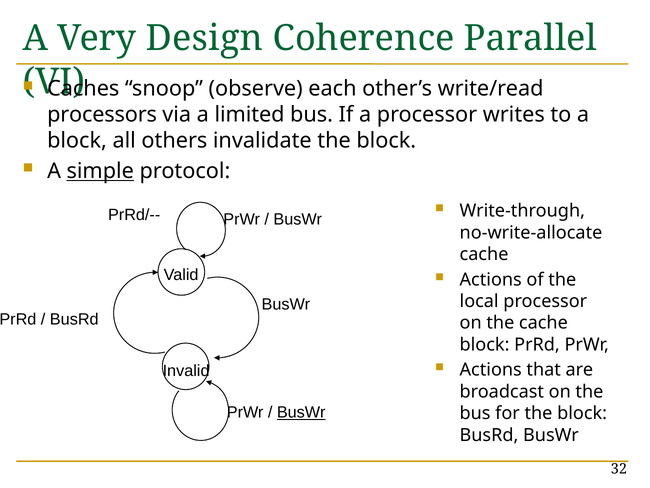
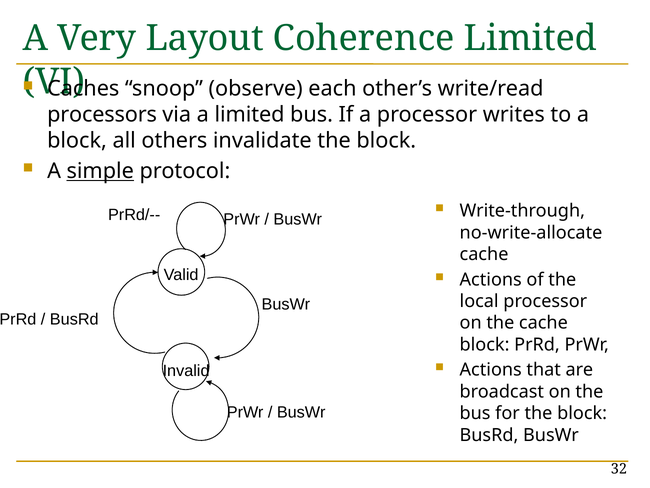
Design: Design -> Layout
Coherence Parallel: Parallel -> Limited
BusWr at (301, 412) underline: present -> none
